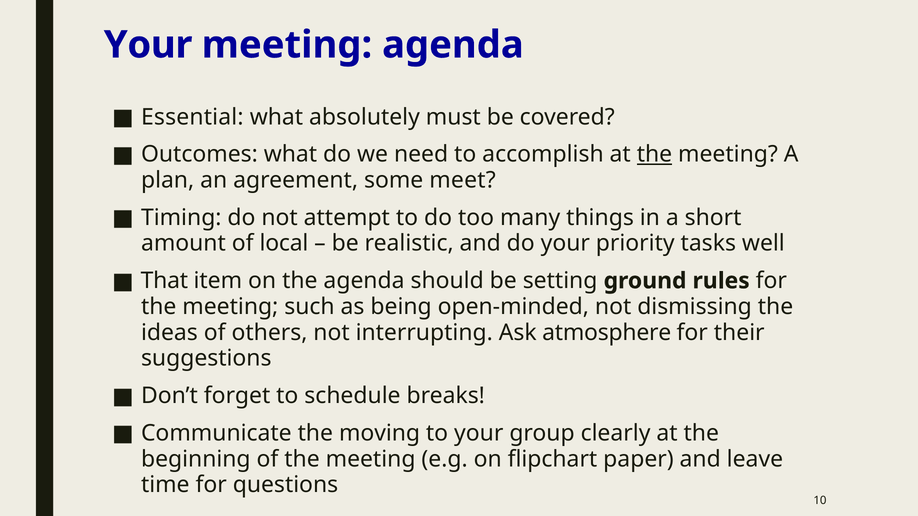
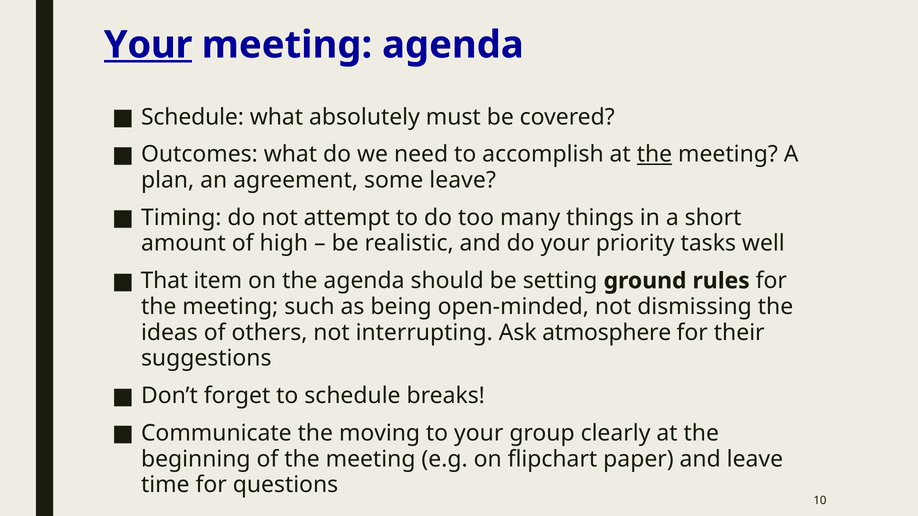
Your at (148, 45) underline: none -> present
Essential at (192, 117): Essential -> Schedule
some meet: meet -> leave
local: local -> high
